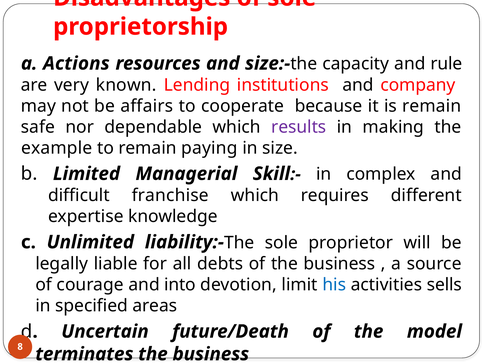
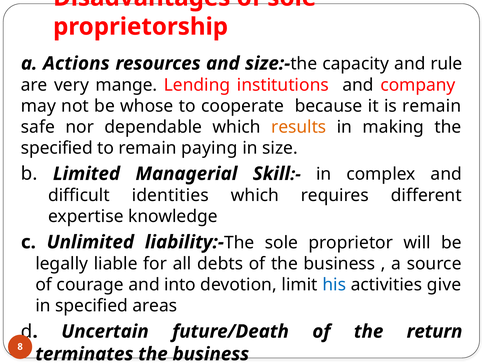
known: known -> mange
affairs: affairs -> whose
results colour: purple -> orange
example at (57, 148): example -> specified
franchise: franchise -> identities
sells: sells -> give
model: model -> return
